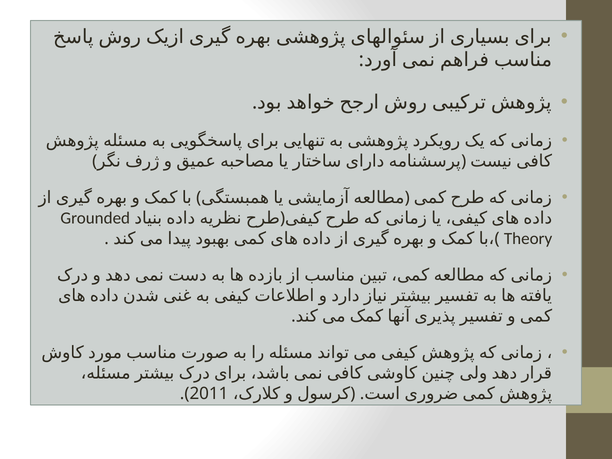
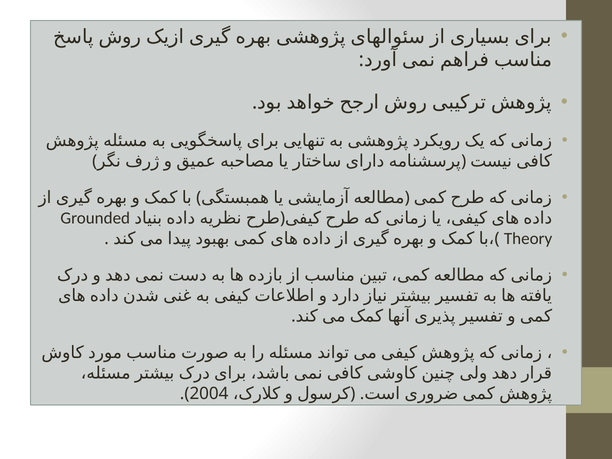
2011: 2011 -> 2004
